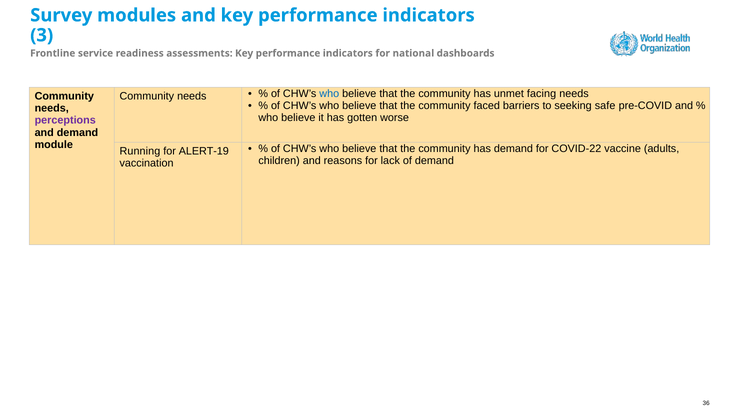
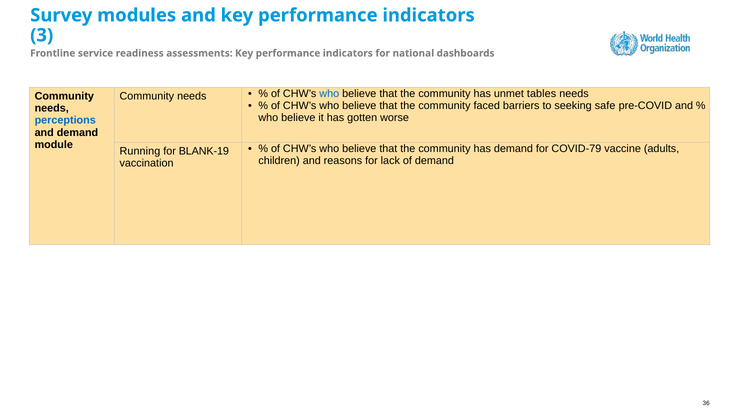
facing: facing -> tables
perceptions colour: purple -> blue
COVID-22: COVID-22 -> COVID-79
ALERT-19: ALERT-19 -> BLANK-19
